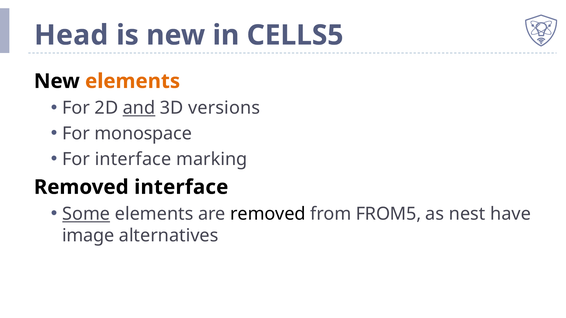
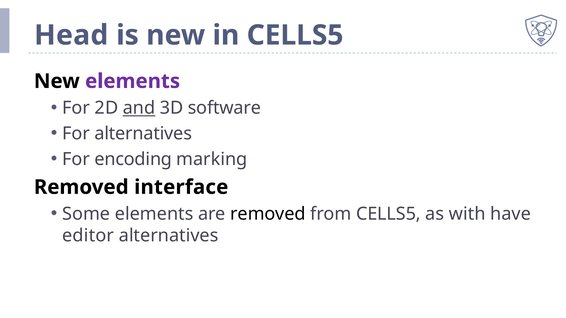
elements at (133, 81) colour: orange -> purple
versions: versions -> software
For monospace: monospace -> alternatives
For interface: interface -> encoding
Some underline: present -> none
from FROM5: FROM5 -> CELLS5
nest: nest -> with
image: image -> editor
